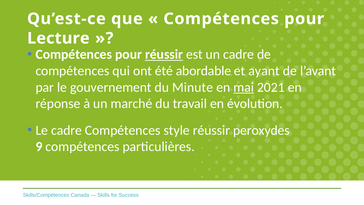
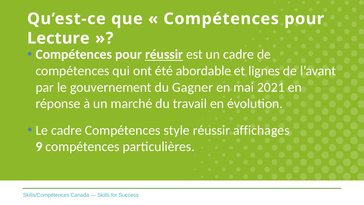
ayant: ayant -> lignes
Minute: Minute -> Gagner
mai underline: present -> none
peroxydes: peroxydes -> affichages
